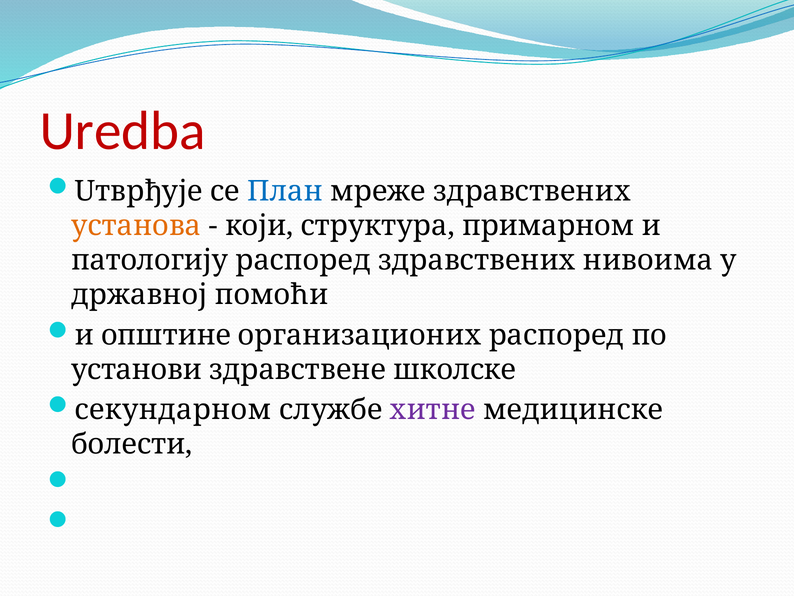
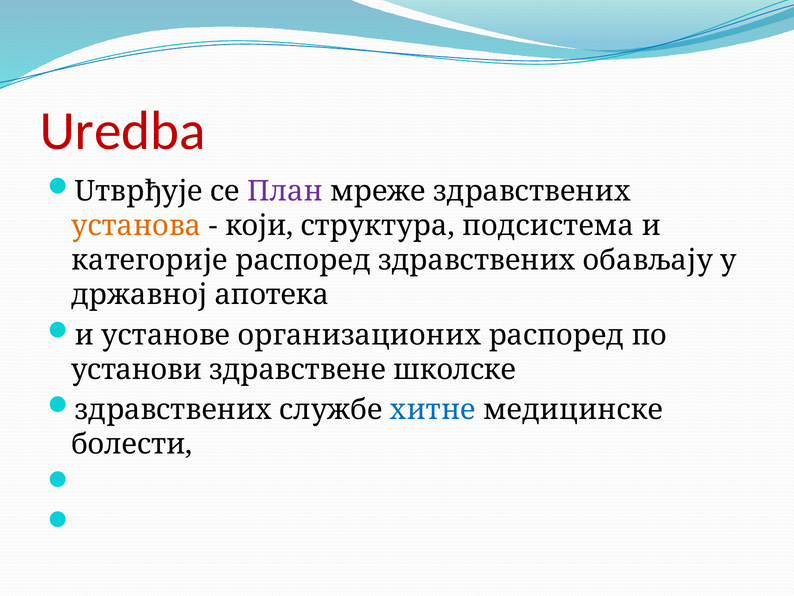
План colour: blue -> purple
примарном: примарном -> подсистема
патологију: патологију -> категорије
нивоима: нивоима -> обављају
помоћи: помоћи -> апотека
општине: општине -> установе
секундарном at (173, 410): секундарном -> здравствених
хитне colour: purple -> blue
